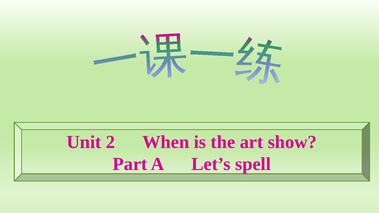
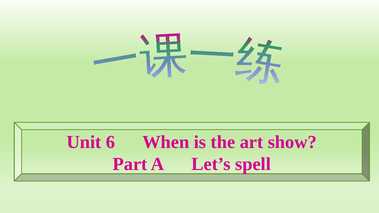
2: 2 -> 6
